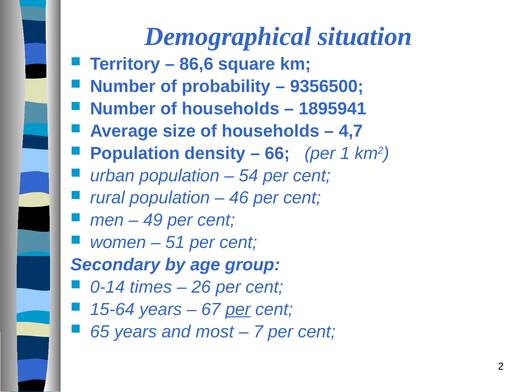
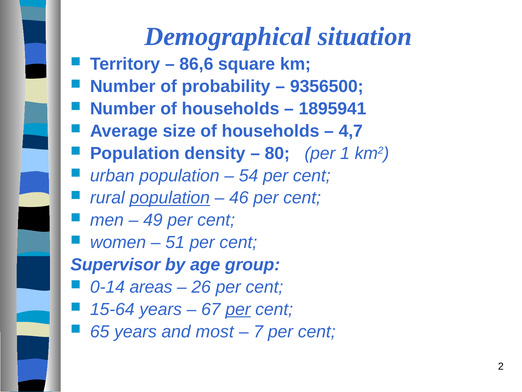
66: 66 -> 80
population at (170, 198) underline: none -> present
Secondary: Secondary -> Supervisor
times: times -> areas
